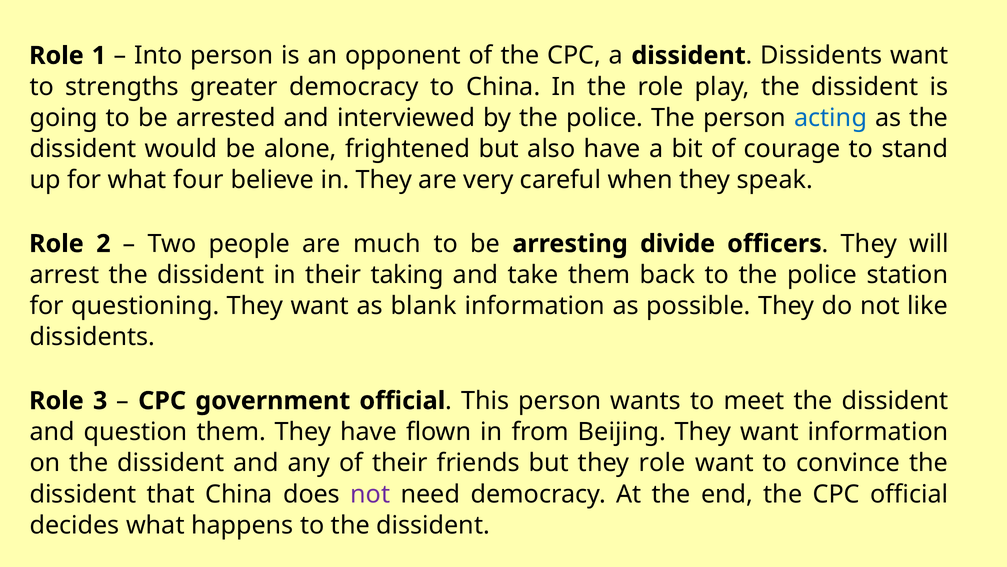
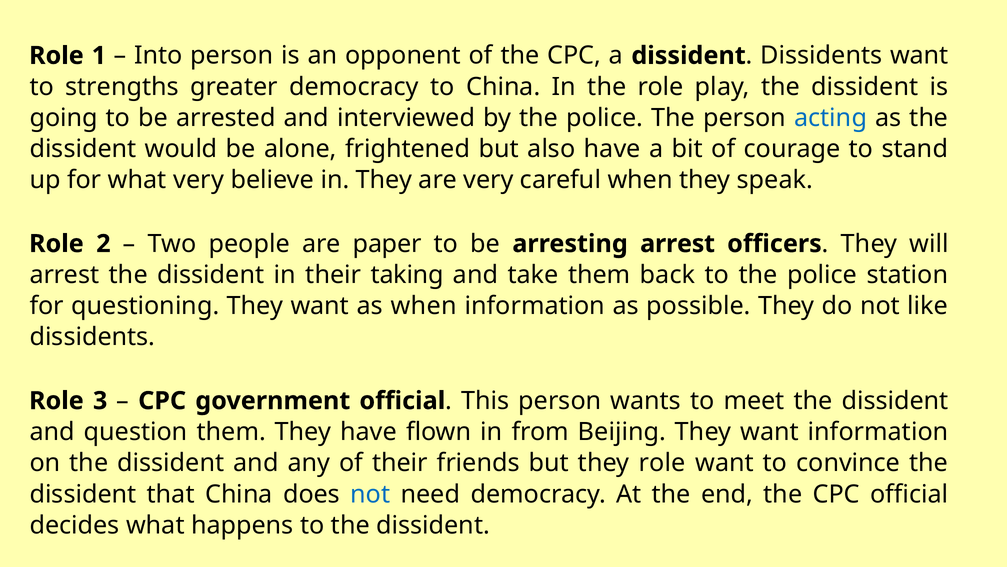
what four: four -> very
much: much -> paper
arresting divide: divide -> arrest
as blank: blank -> when
not at (370, 494) colour: purple -> blue
